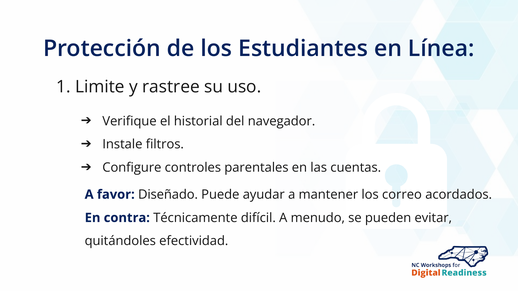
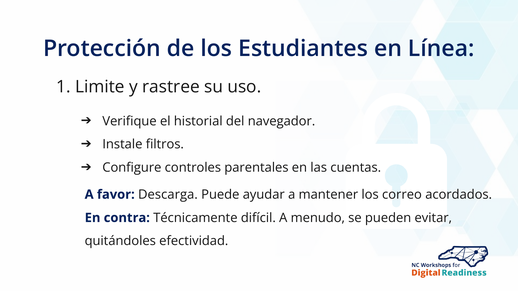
Diseñado: Diseñado -> Descarga
